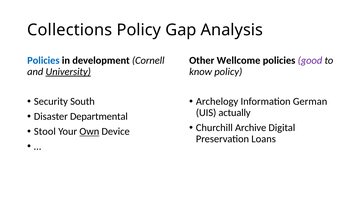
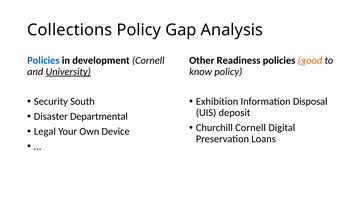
Wellcome: Wellcome -> Readiness
good colour: purple -> orange
Archelogy: Archelogy -> Exhibition
German: German -> Disposal
actually: actually -> deposit
Churchill Archive: Archive -> Cornell
Stool: Stool -> Legal
Own underline: present -> none
